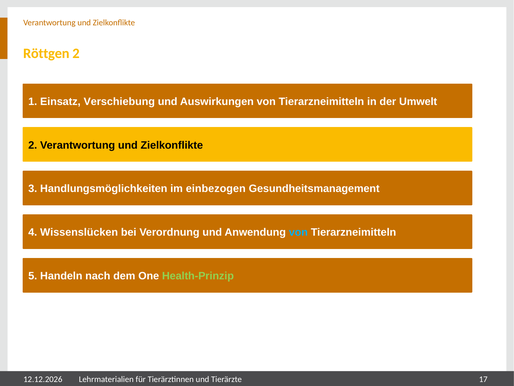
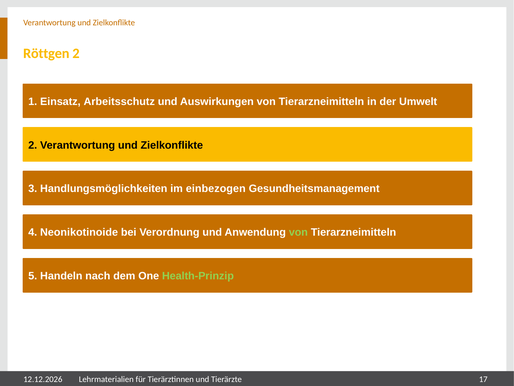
Verschiebung: Verschiebung -> Arbeitsschutz
Wissenslücken: Wissenslücken -> Neonikotinoide
von at (298, 232) colour: light blue -> light green
